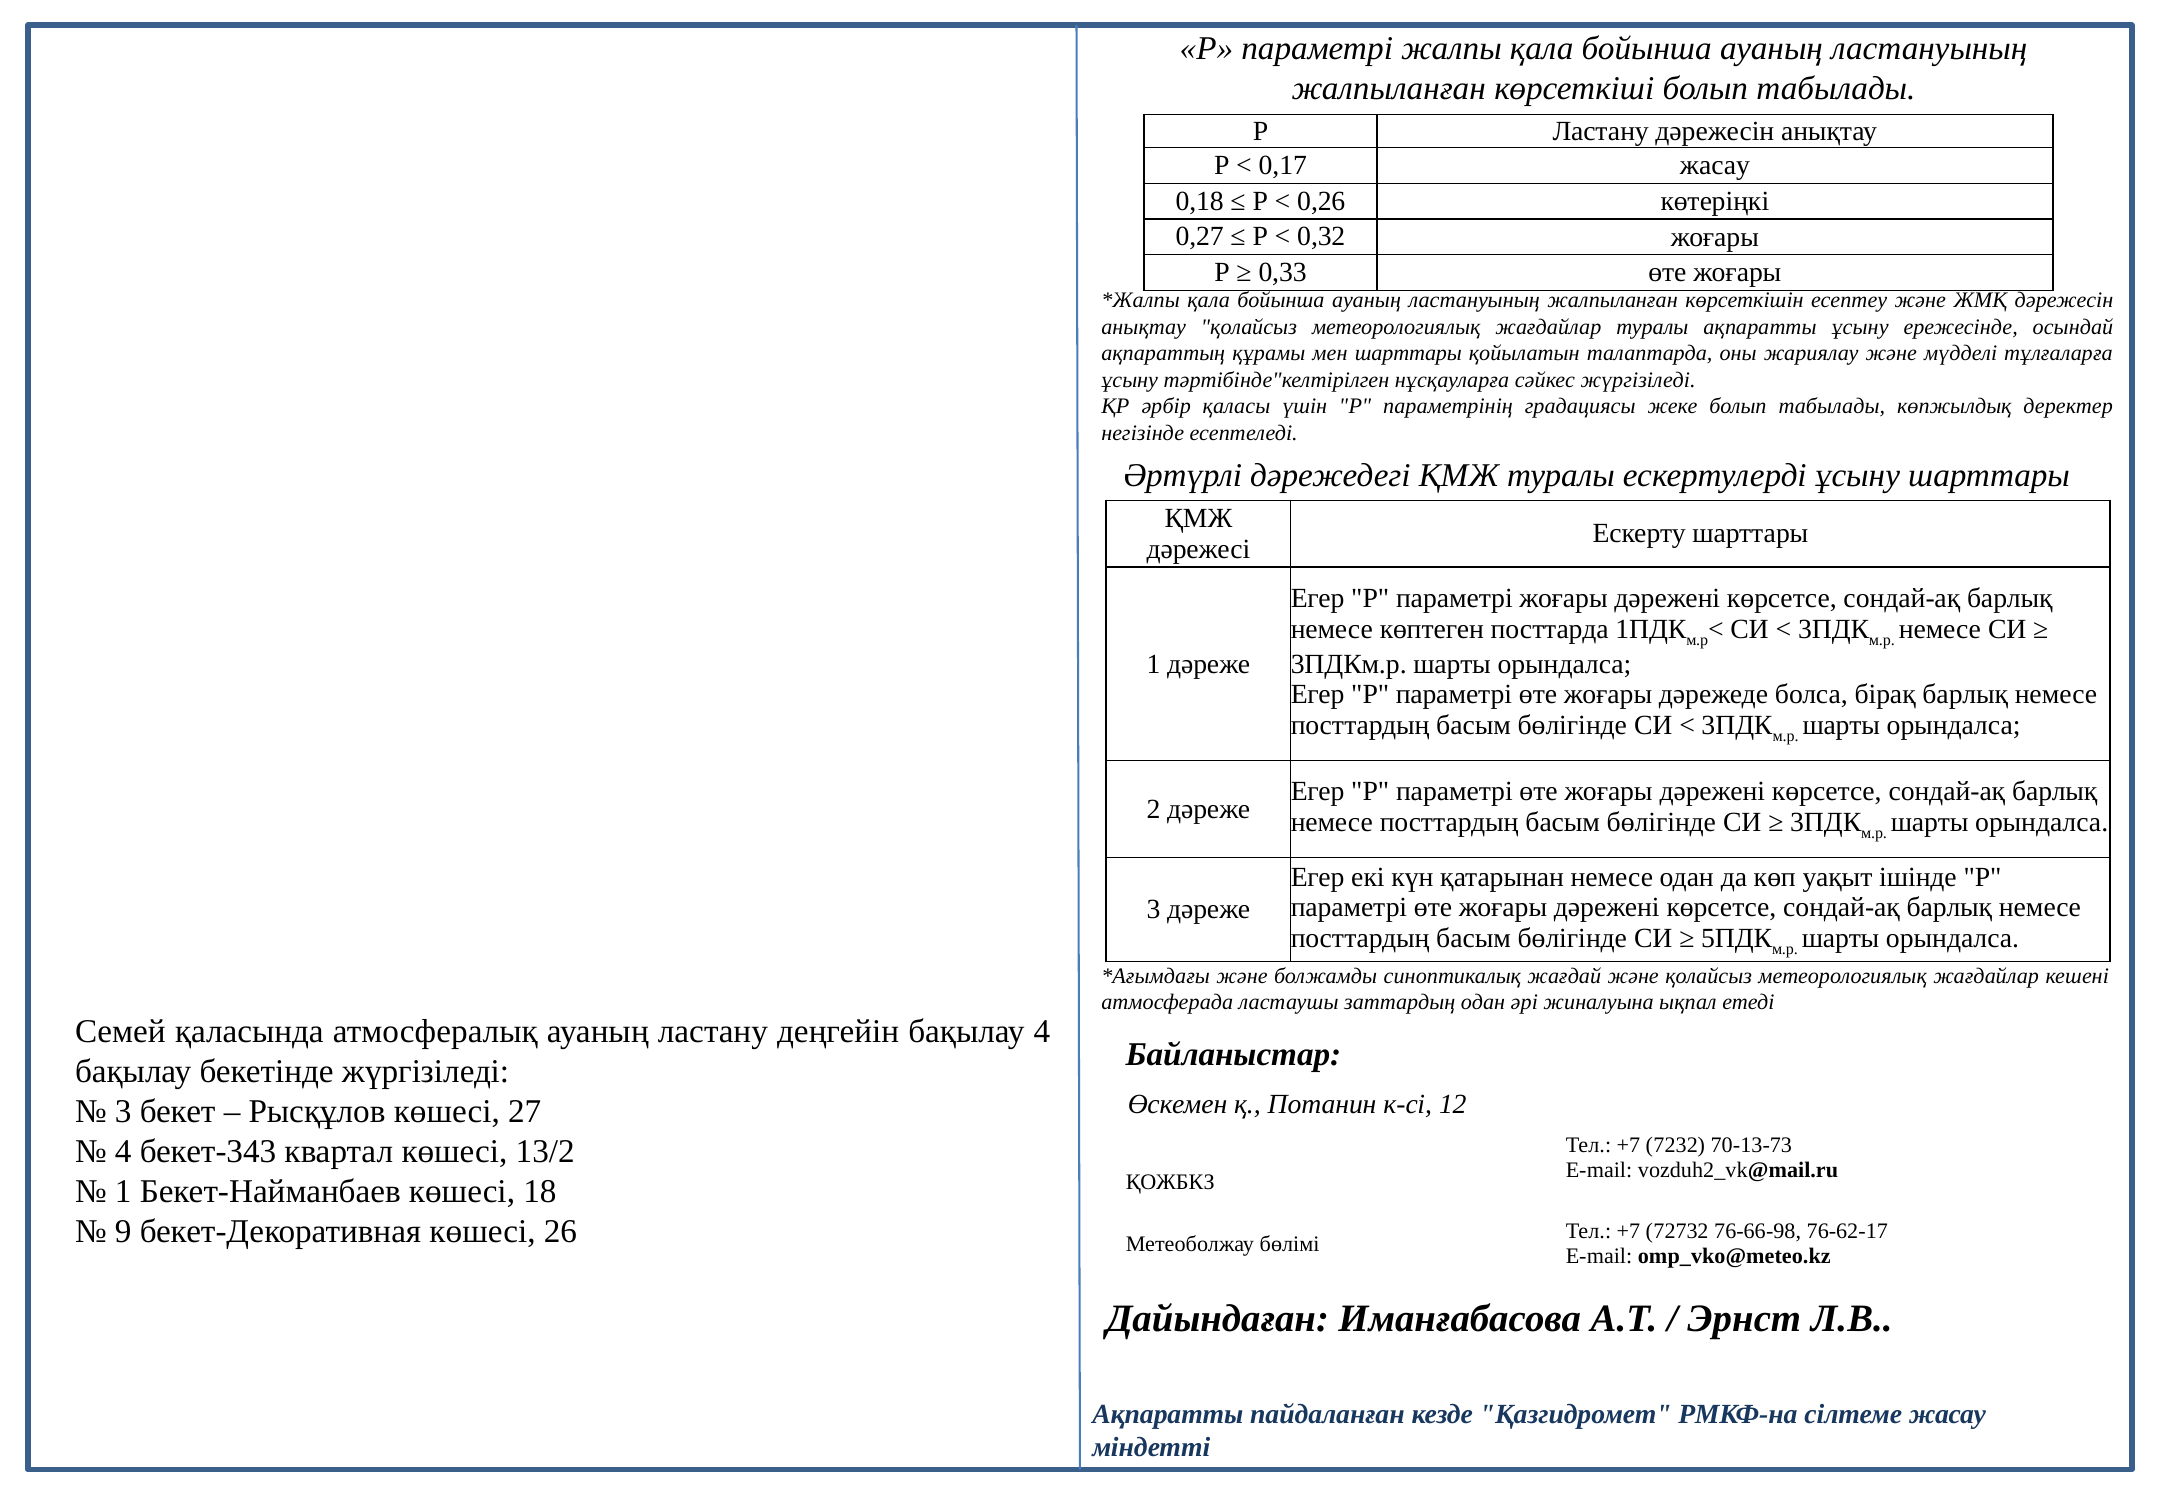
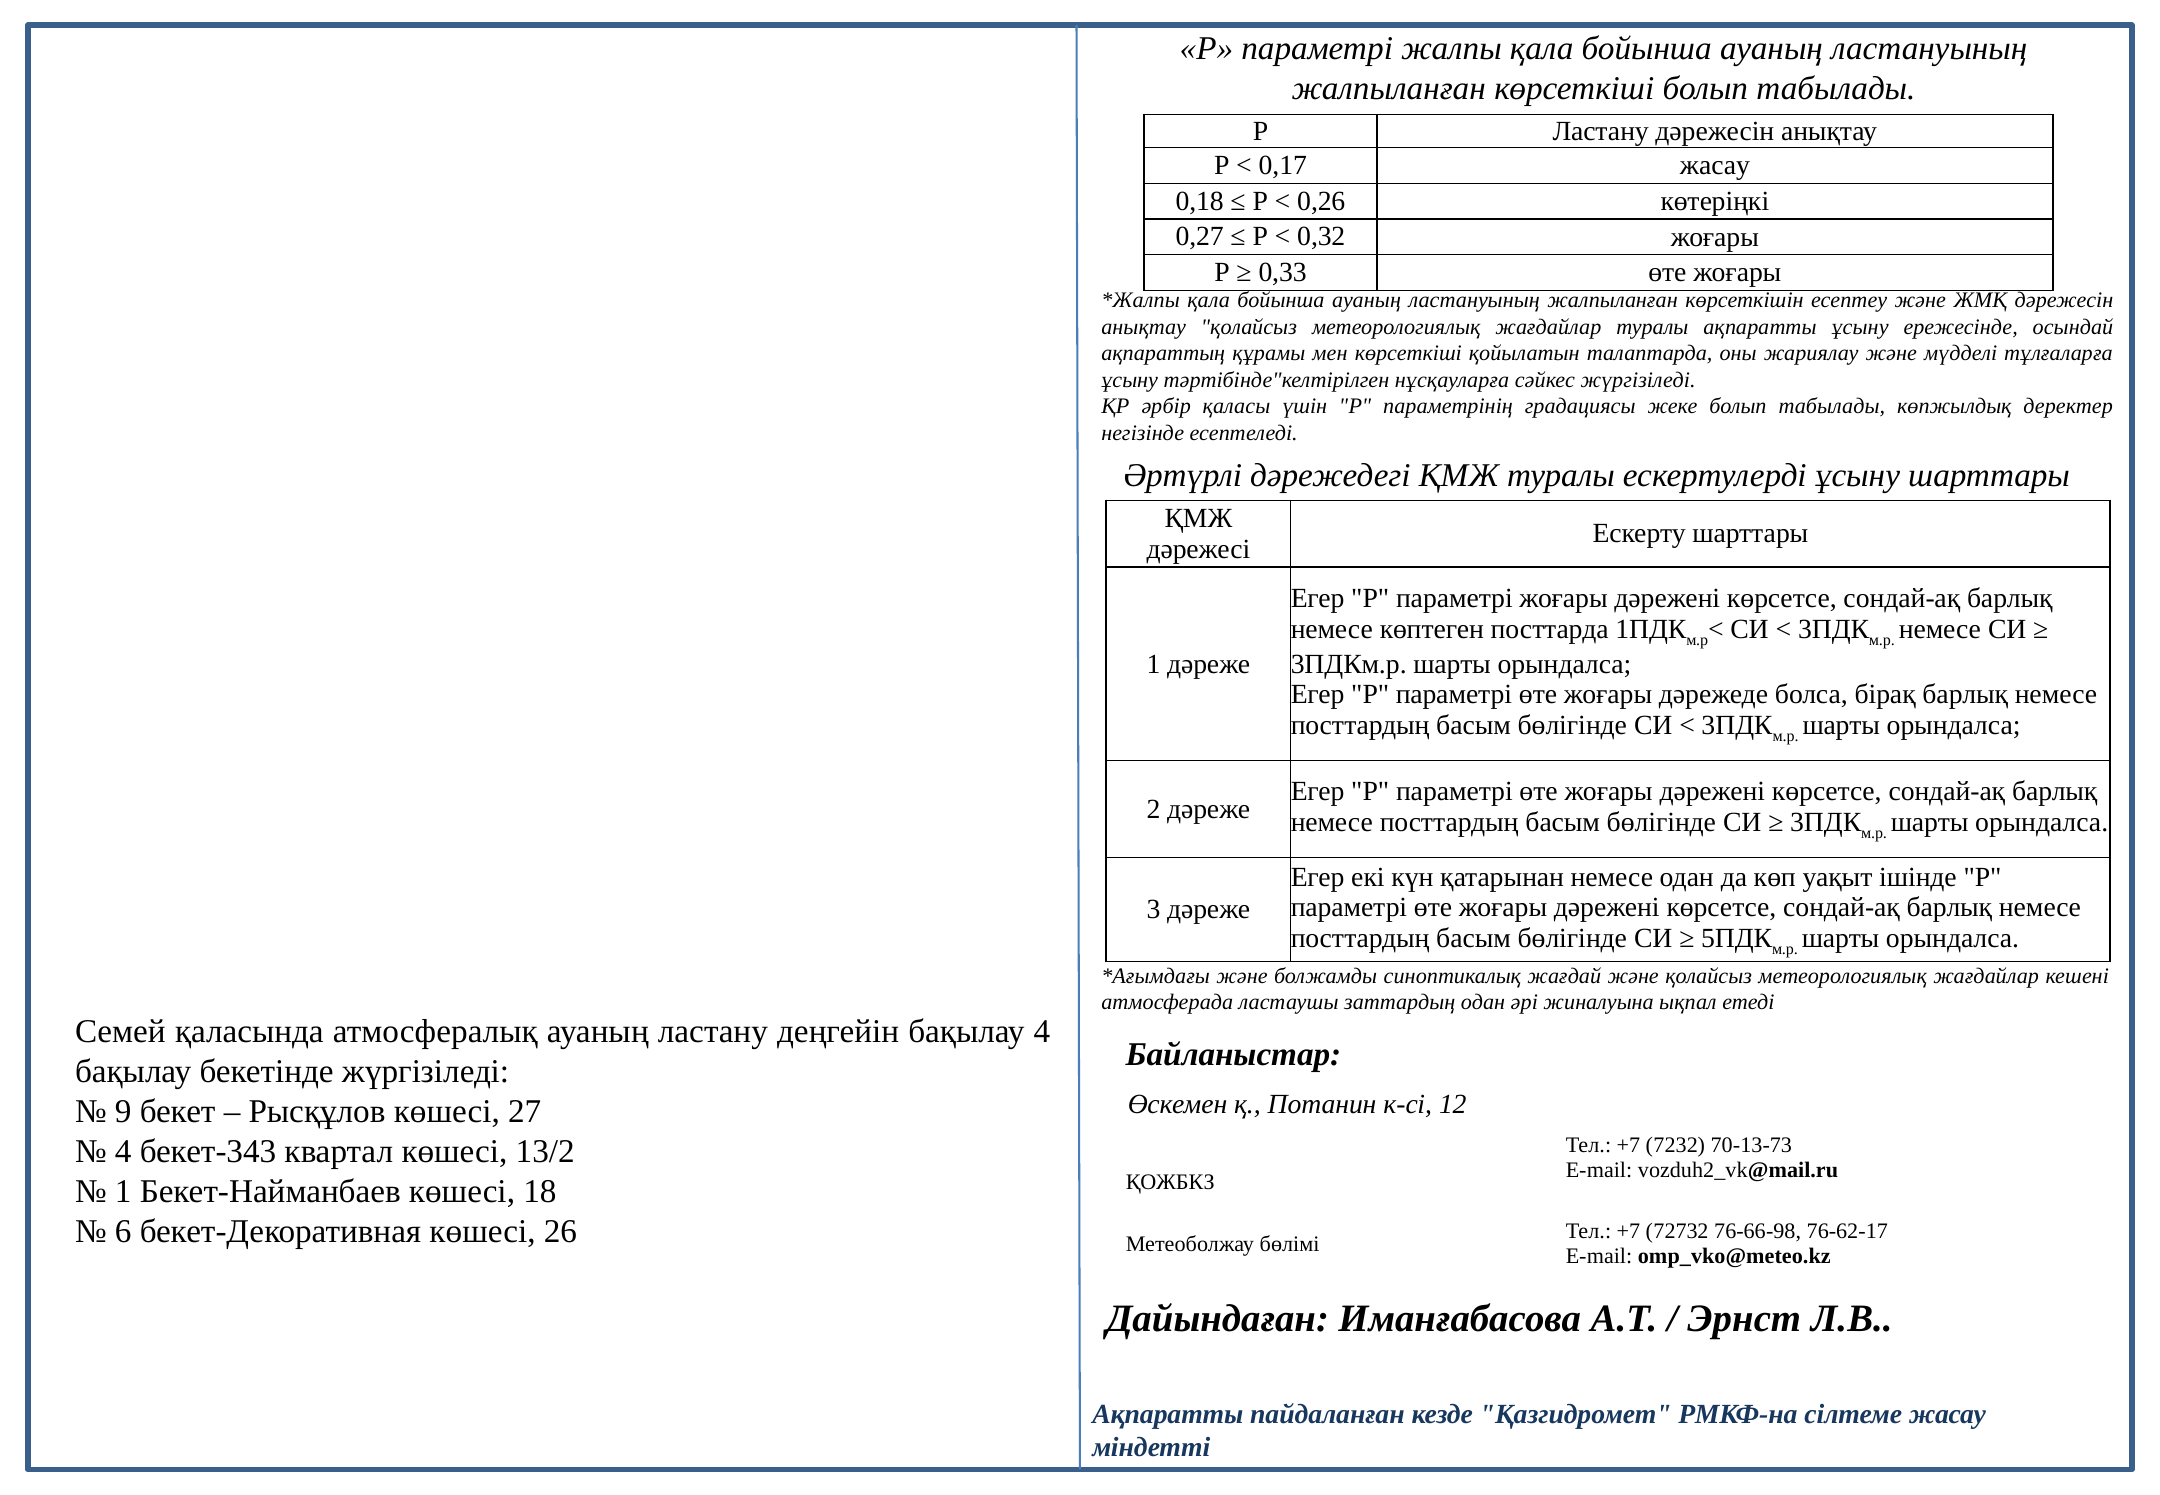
мен шарттары: шарттары -> көрсеткіші
3 at (123, 1112): 3 -> 9
9: 9 -> 6
